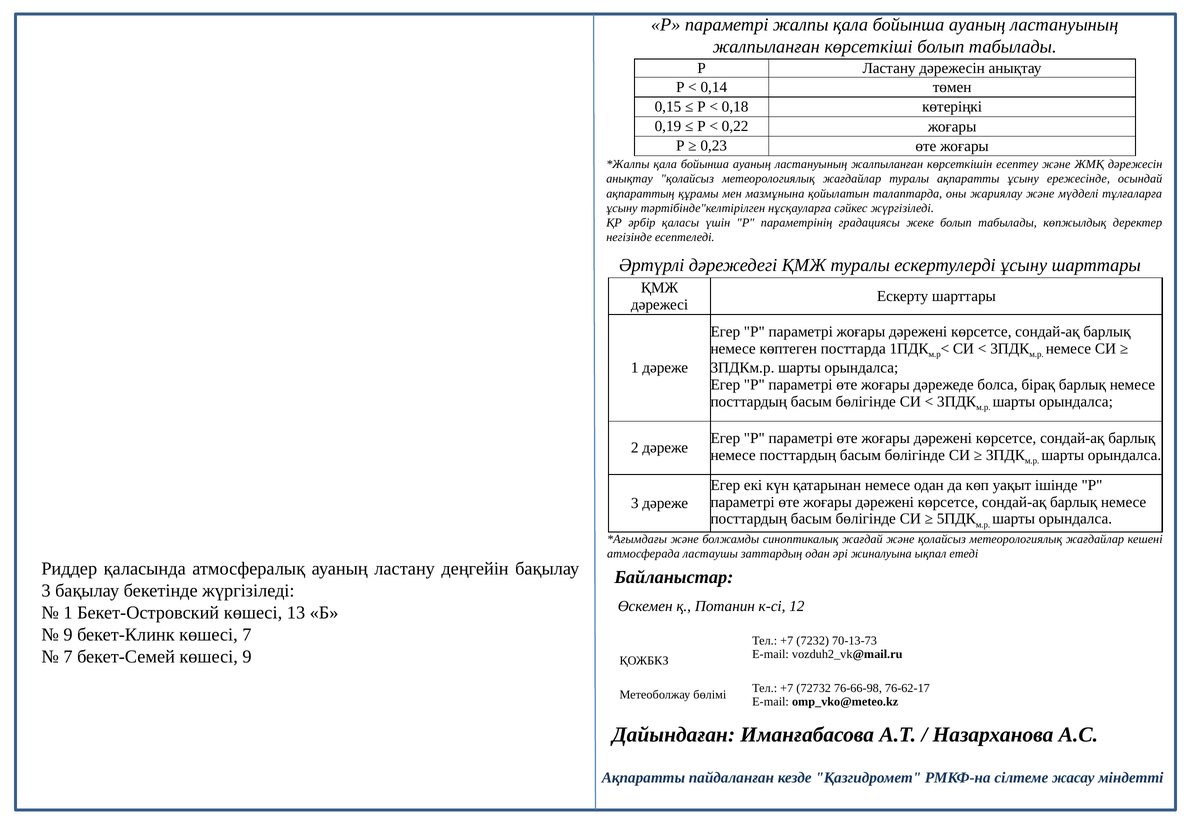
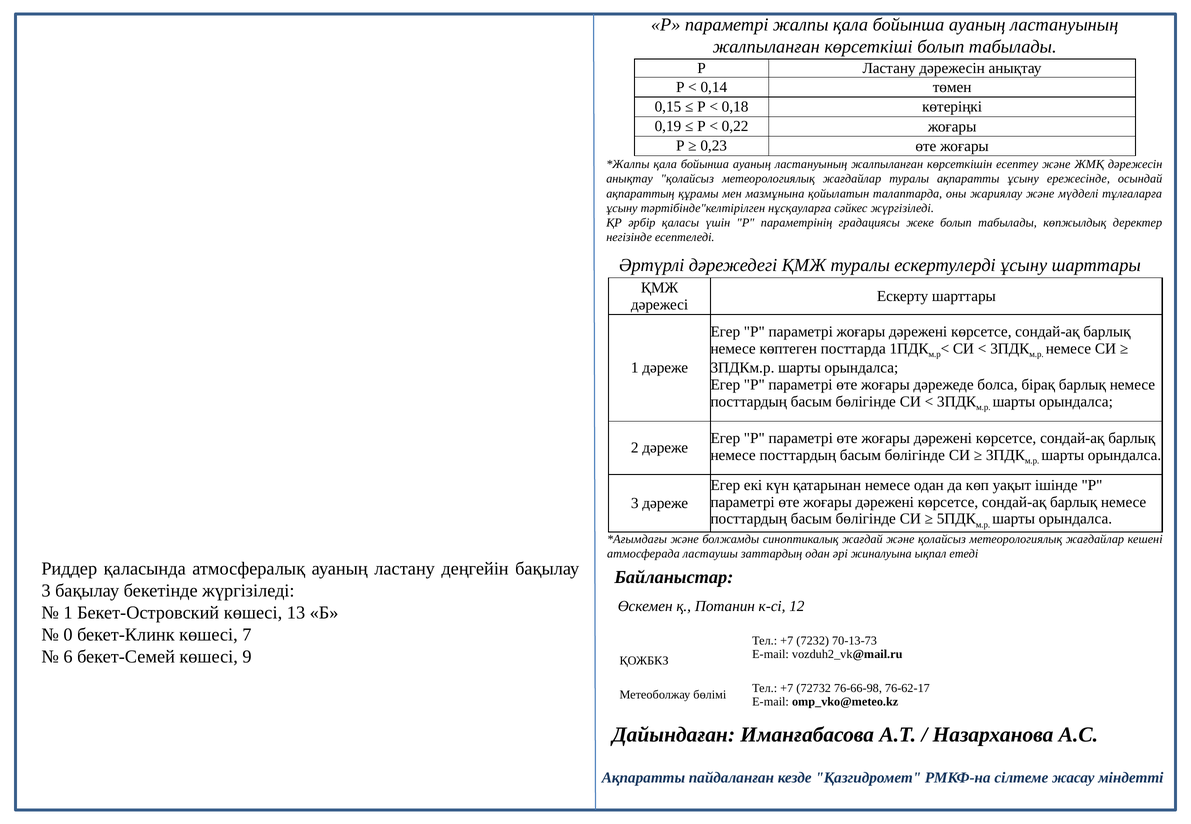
9 at (68, 635): 9 -> 0
7 at (68, 657): 7 -> 6
